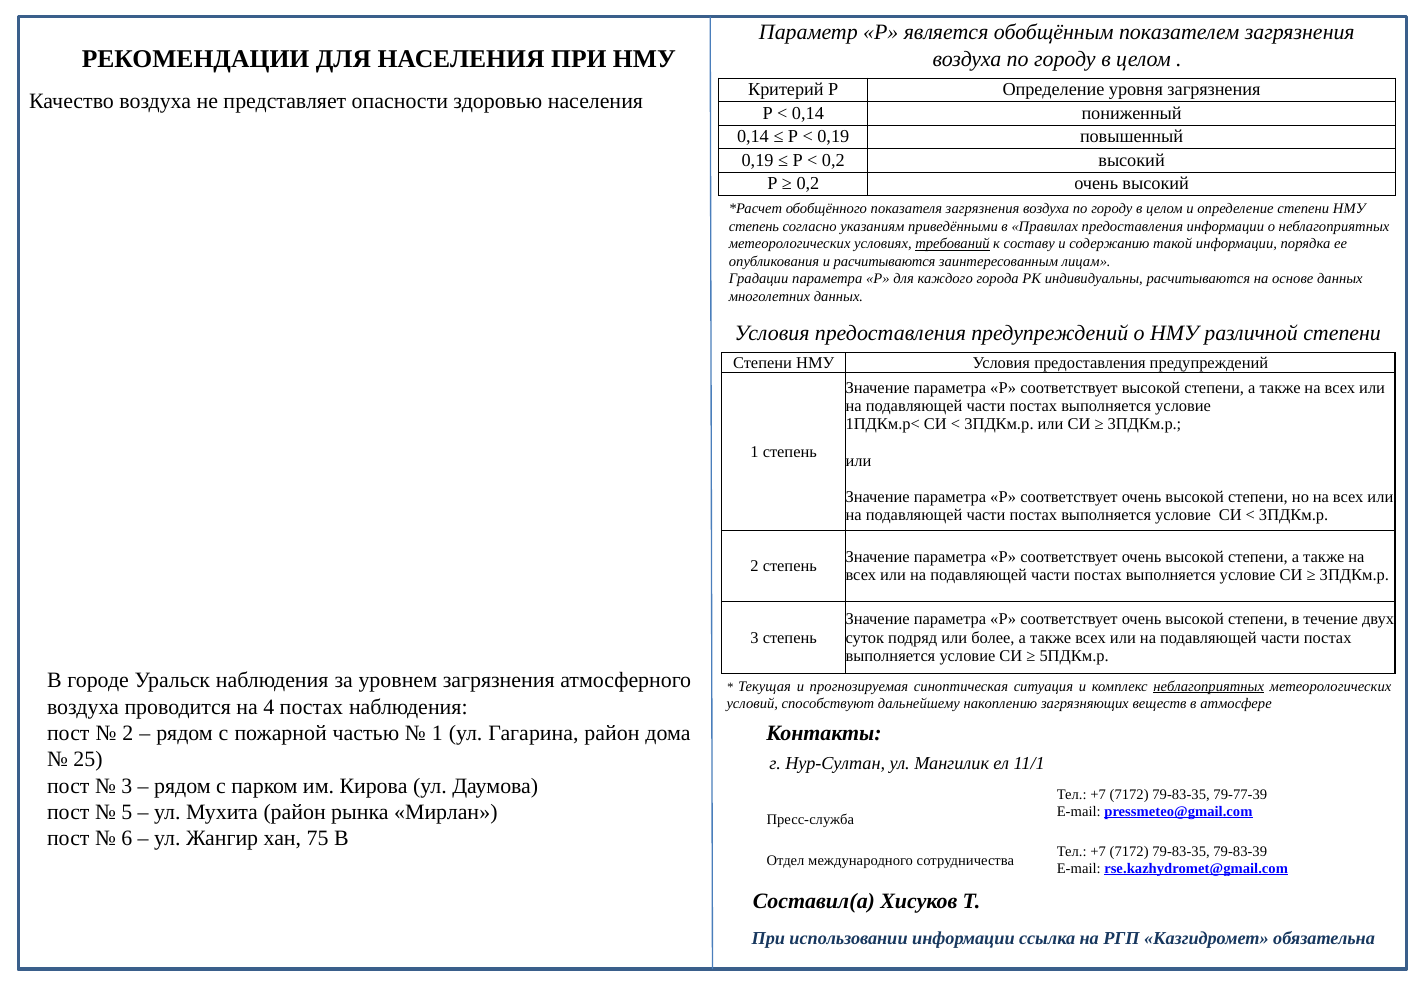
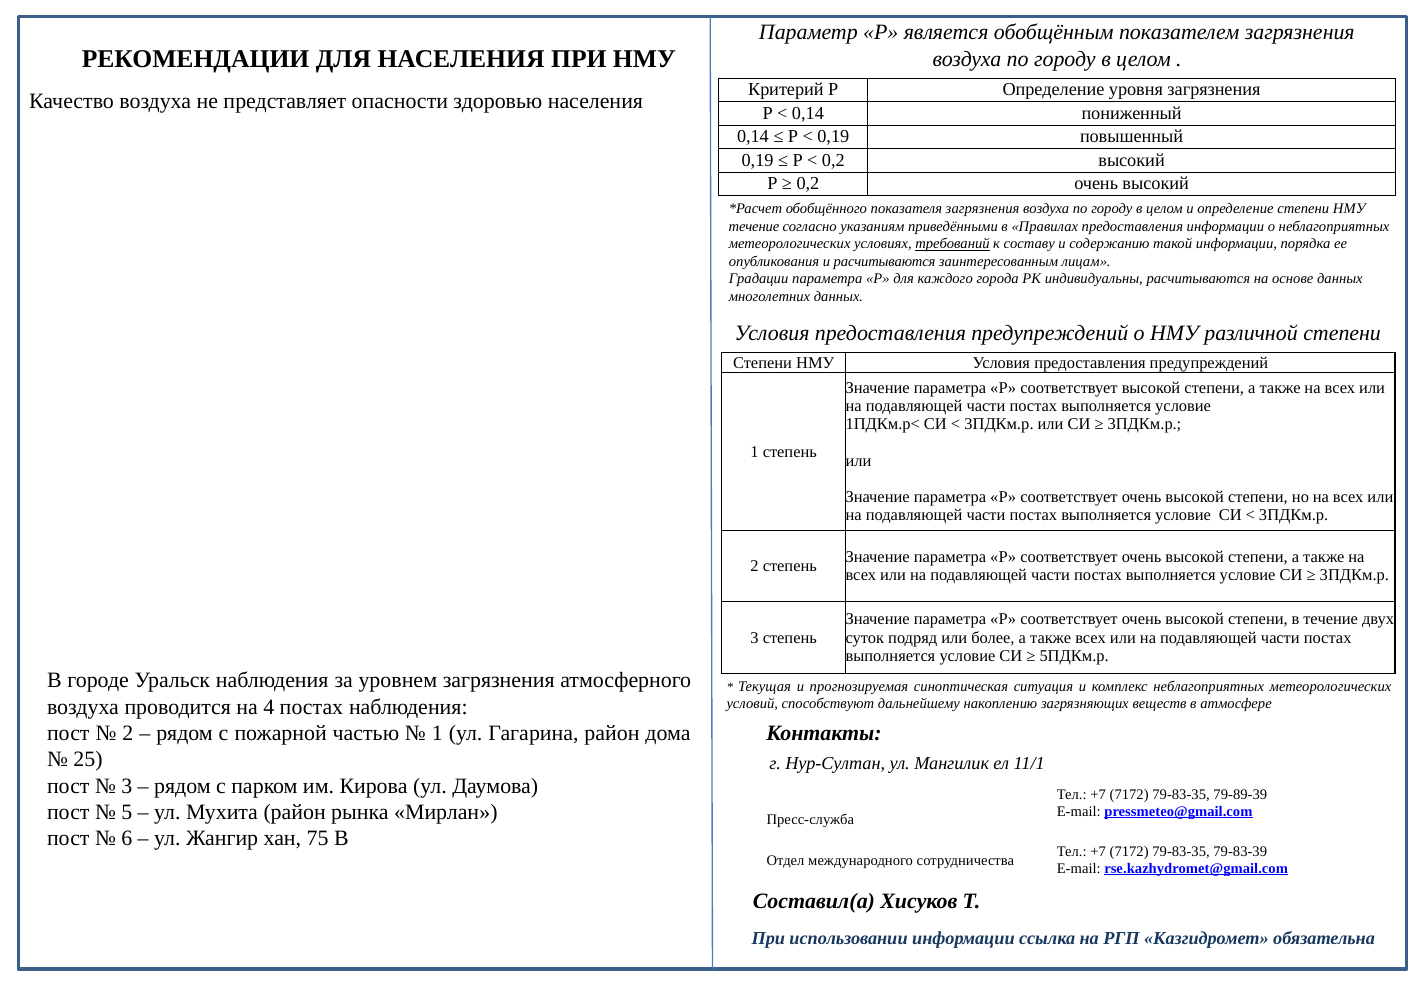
степень at (754, 226): степень -> течение
неблагоприятных at (1209, 687) underline: present -> none
79-77-39: 79-77-39 -> 79-89-39
